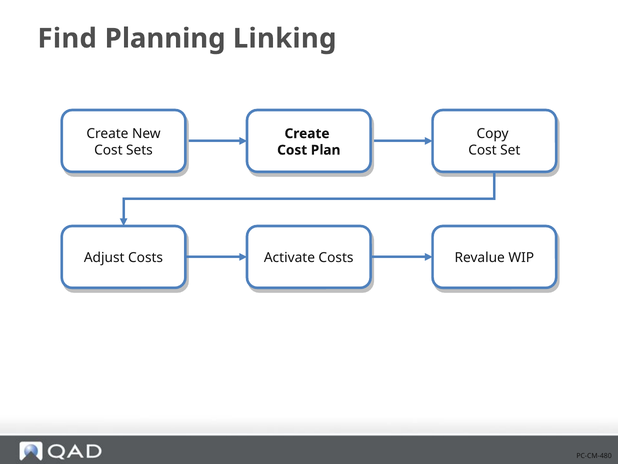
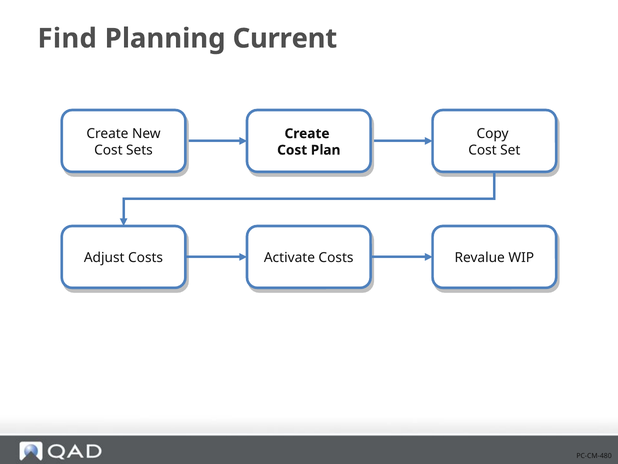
Linking: Linking -> Current
